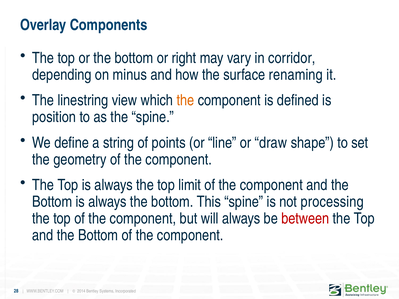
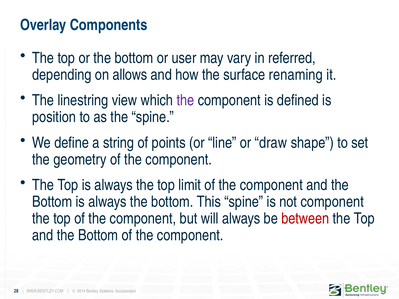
right: right -> user
corridor: corridor -> referred
minus: minus -> allows
the at (185, 100) colour: orange -> purple
not processing: processing -> component
